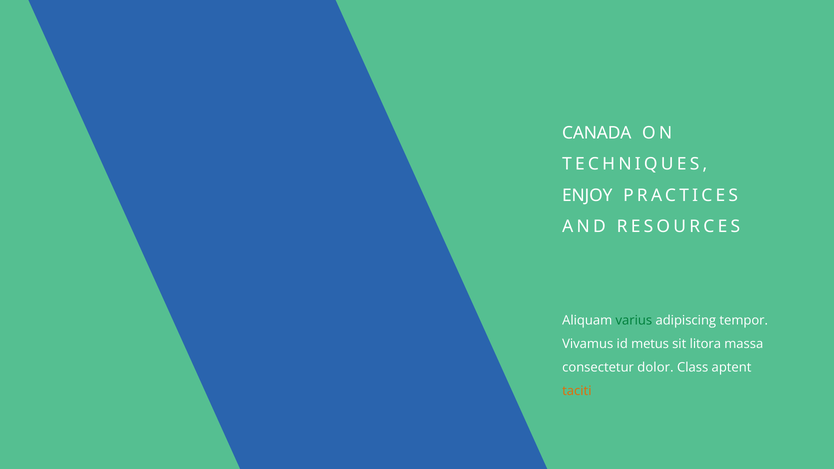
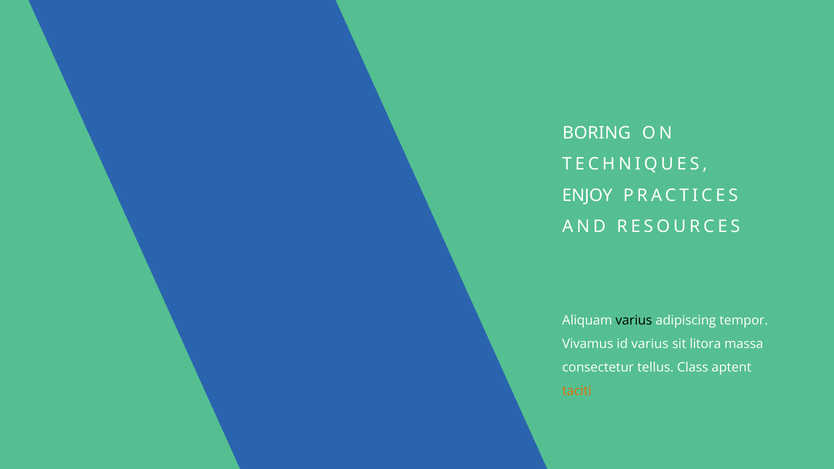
CANADA: CANADA -> BORING
varius at (634, 321) colour: green -> black
id metus: metus -> varius
dolor: dolor -> tellus
